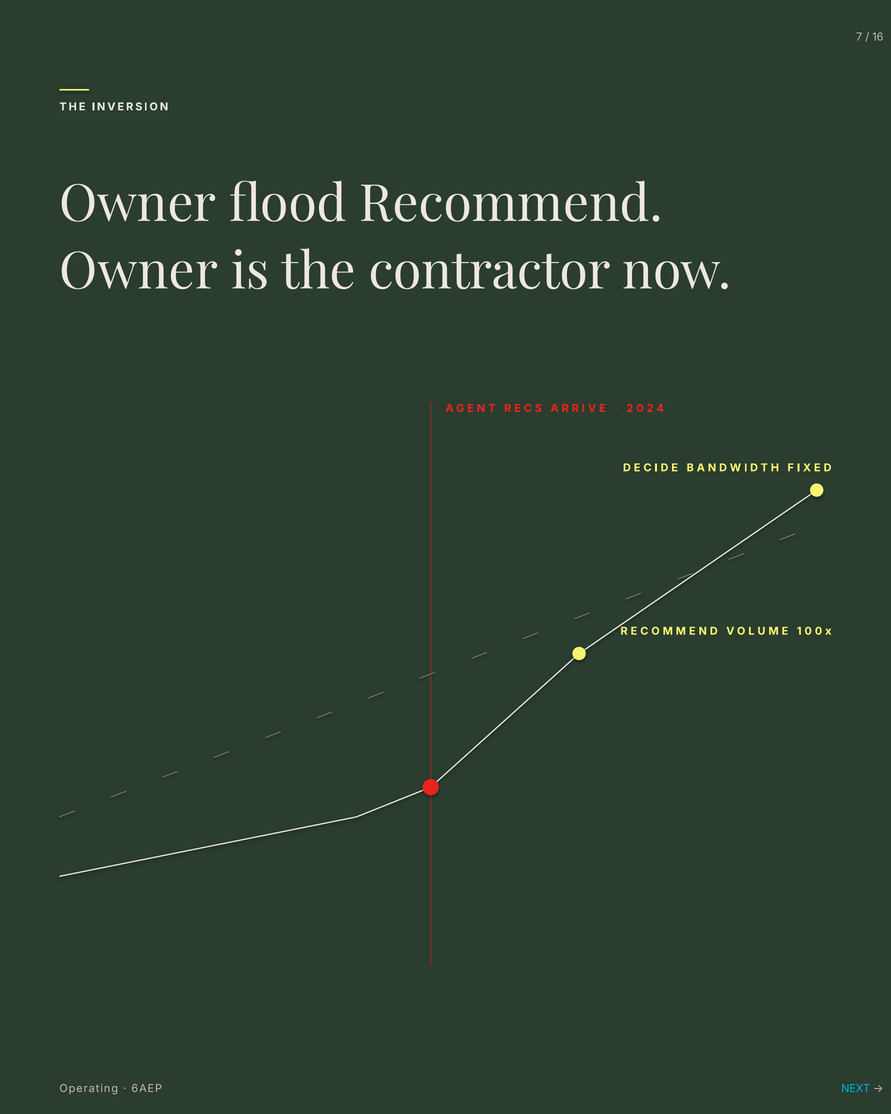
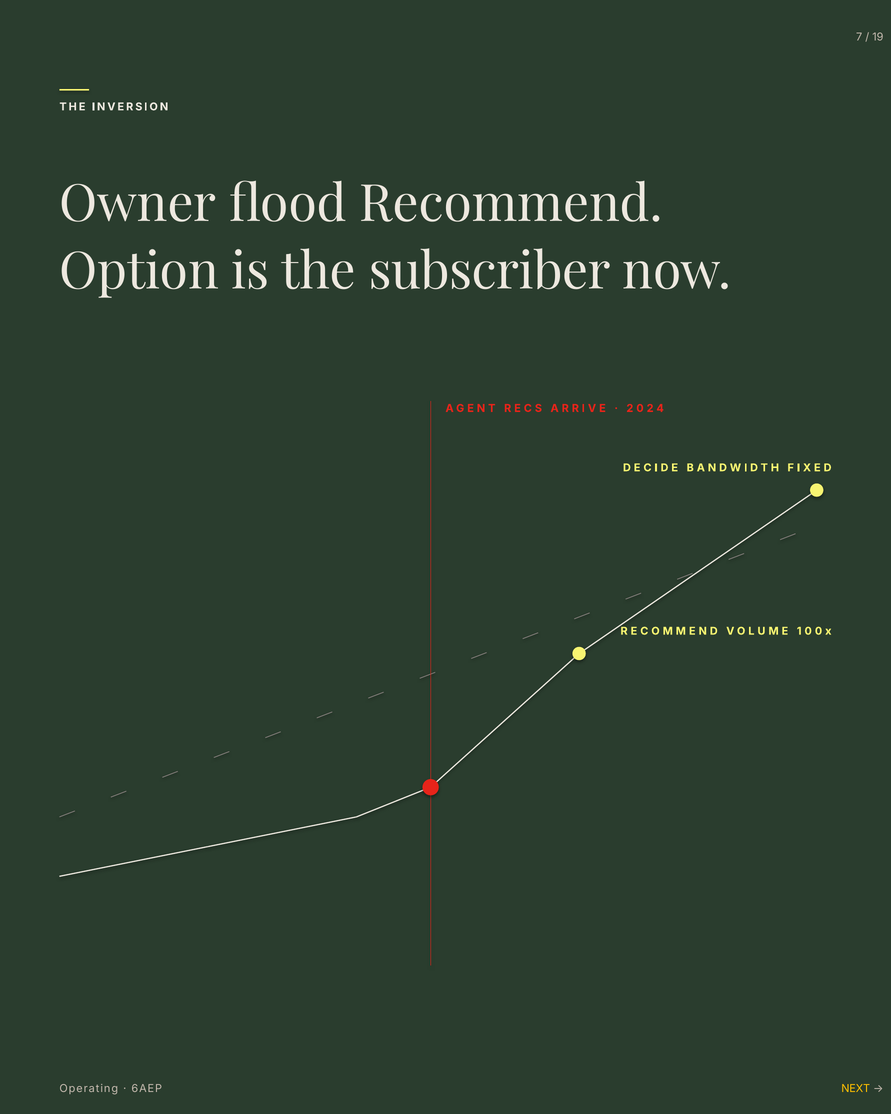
16: 16 -> 19
Owner at (139, 272): Owner -> Option
contractor: contractor -> subscriber
NEXT colour: light blue -> yellow
